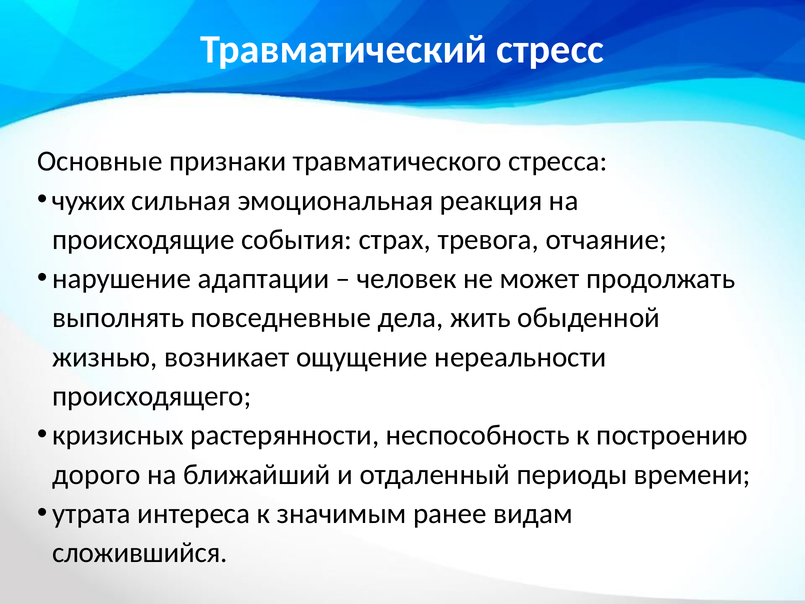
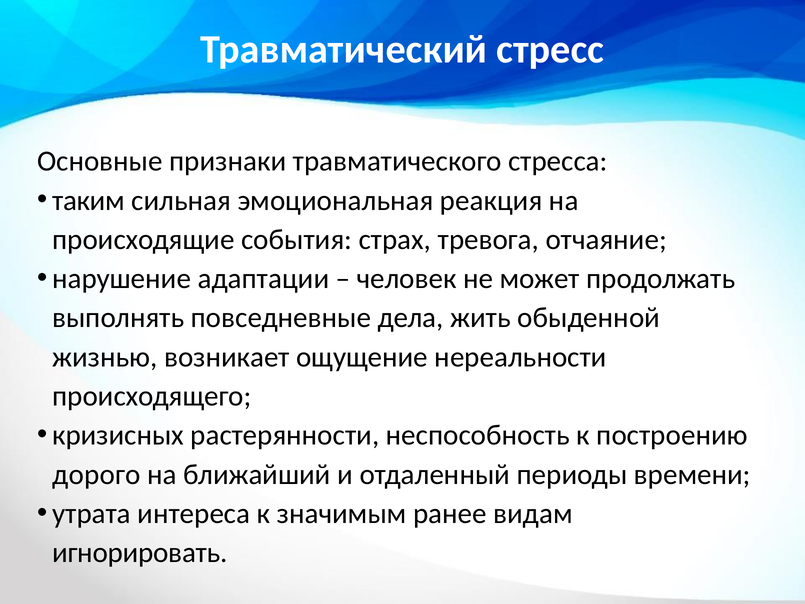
чужих: чужих -> таким
сложившийся: сложившийся -> игнорировать
